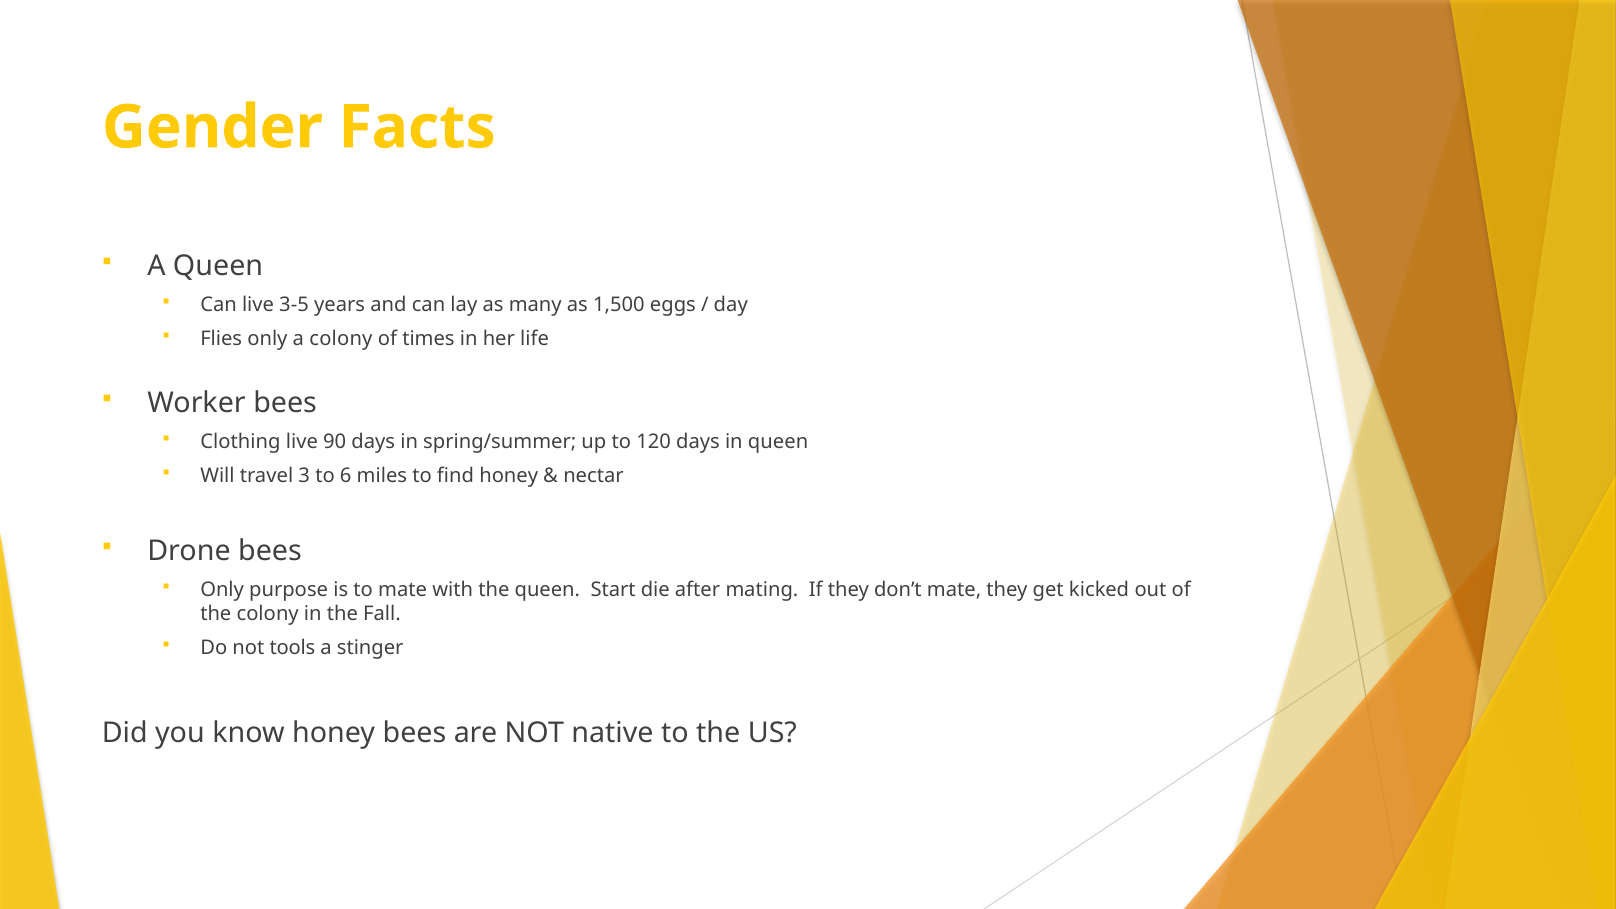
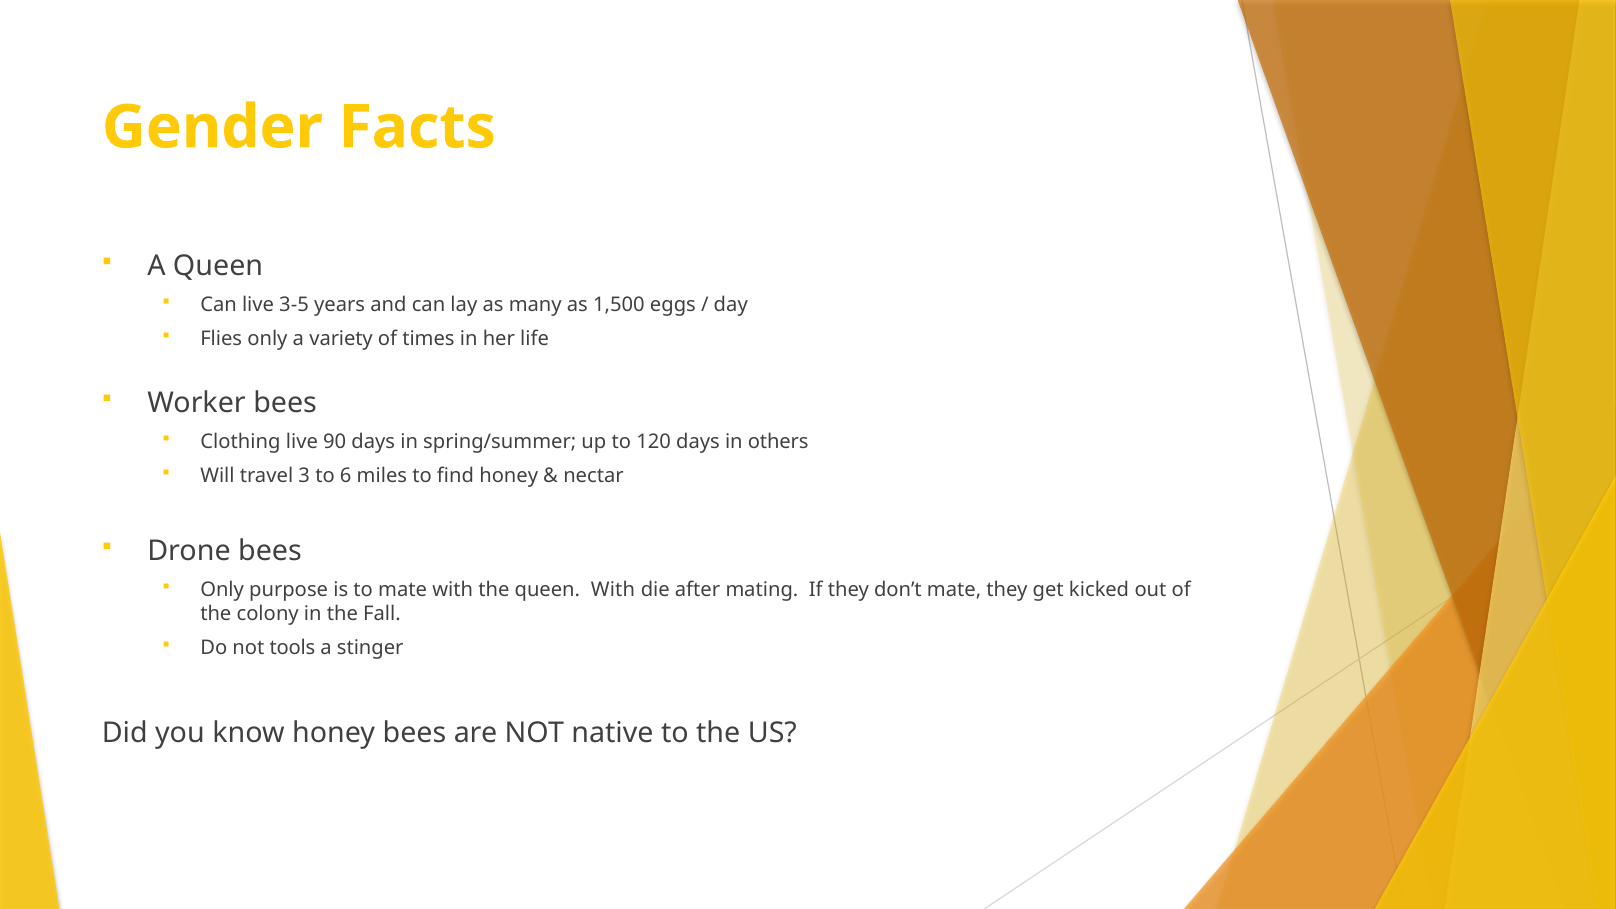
a colony: colony -> variety
in queen: queen -> others
queen Start: Start -> With
